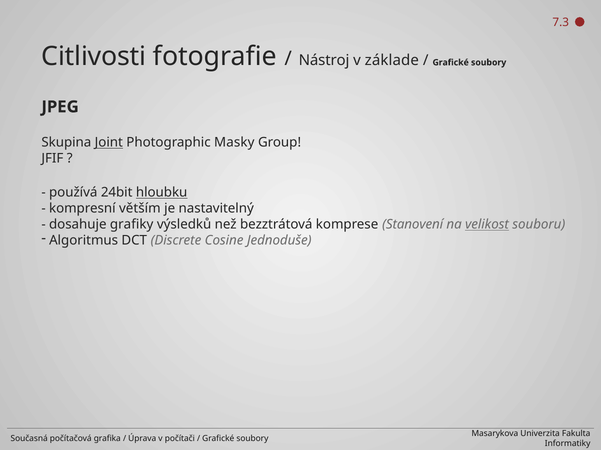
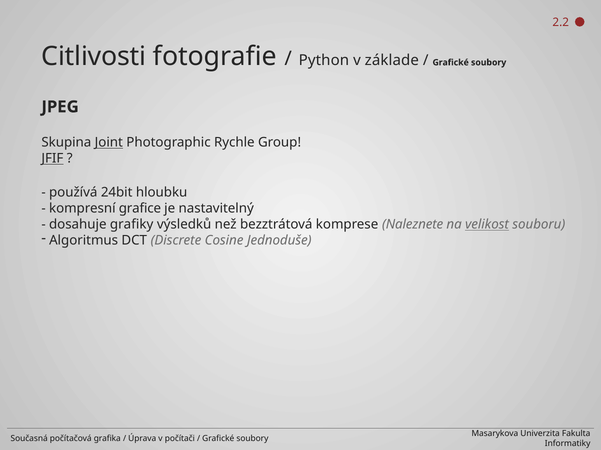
7.3: 7.3 -> 2.2
Nástroj: Nástroj -> Python
Masky: Masky -> Rychle
JFIF underline: none -> present
hloubku underline: present -> none
větším: větším -> grafice
Stanovení: Stanovení -> Naleznete
